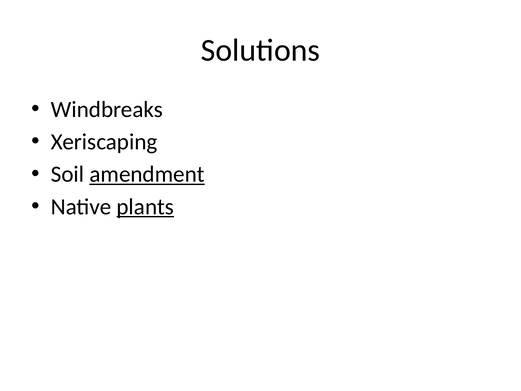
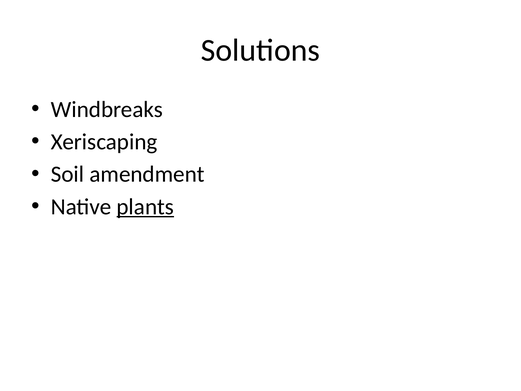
amendment underline: present -> none
